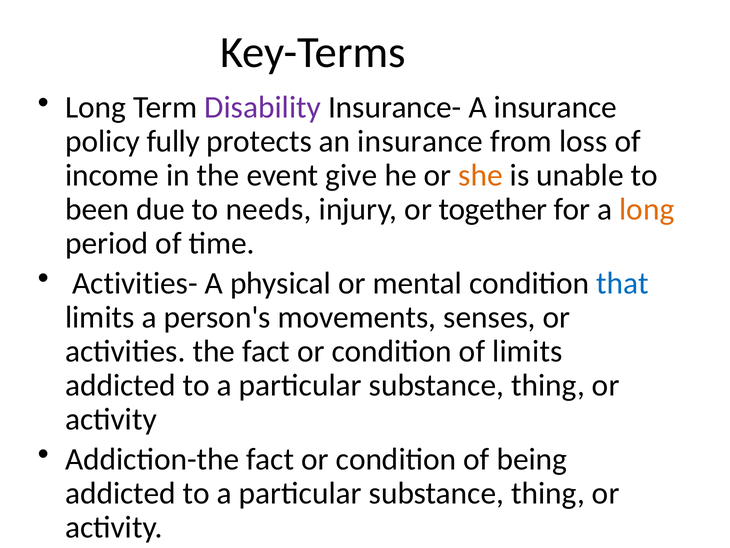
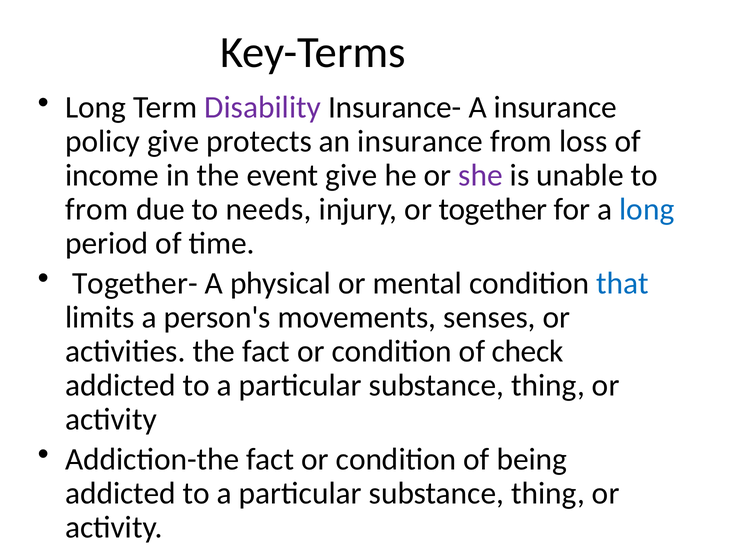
policy fully: fully -> give
she colour: orange -> purple
been at (97, 209): been -> from
long at (647, 209) colour: orange -> blue
Activities-: Activities- -> Together-
of limits: limits -> check
